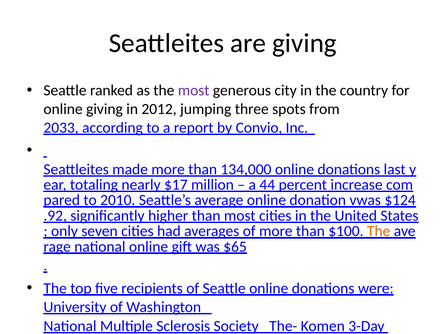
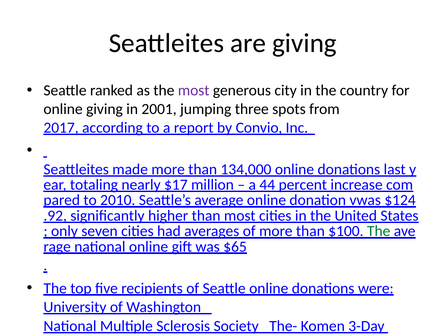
2012: 2012 -> 2001
2033: 2033 -> 2017
The at (379, 231) colour: orange -> green
